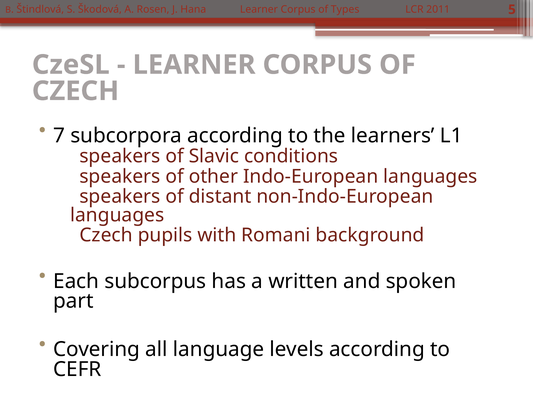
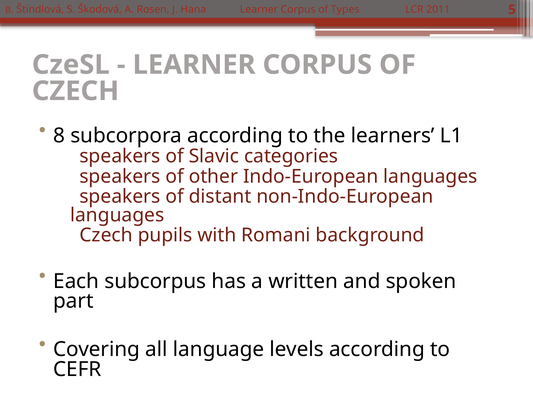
7: 7 -> 8
conditions: conditions -> categories
